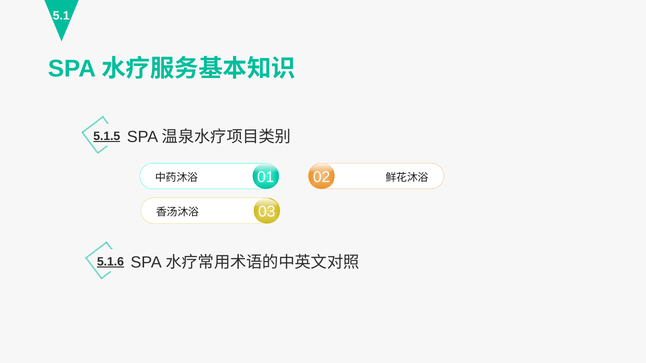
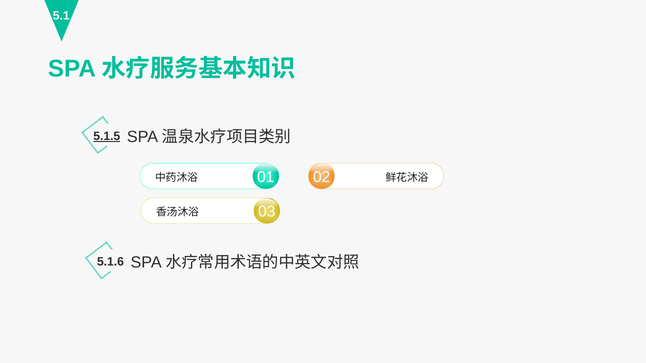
5.1.6 underline: present -> none
